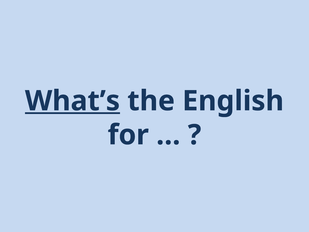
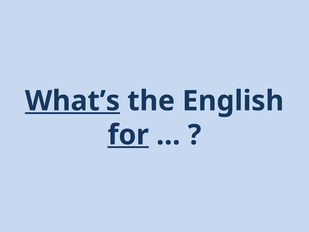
for underline: none -> present
